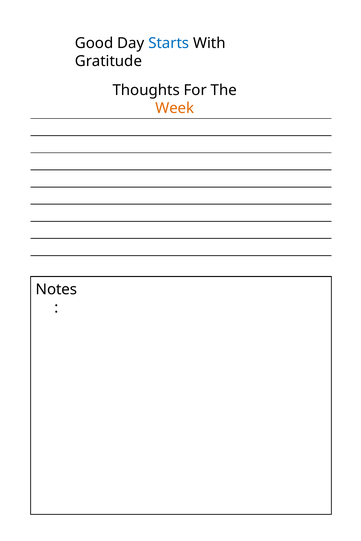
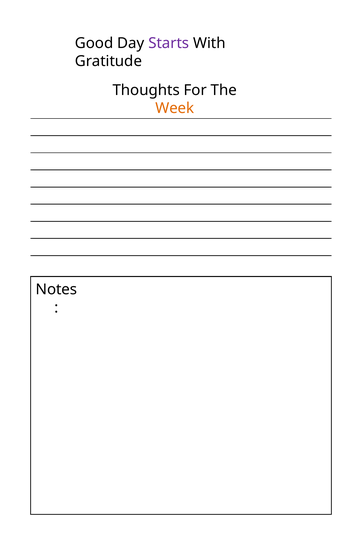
Starts colour: blue -> purple
